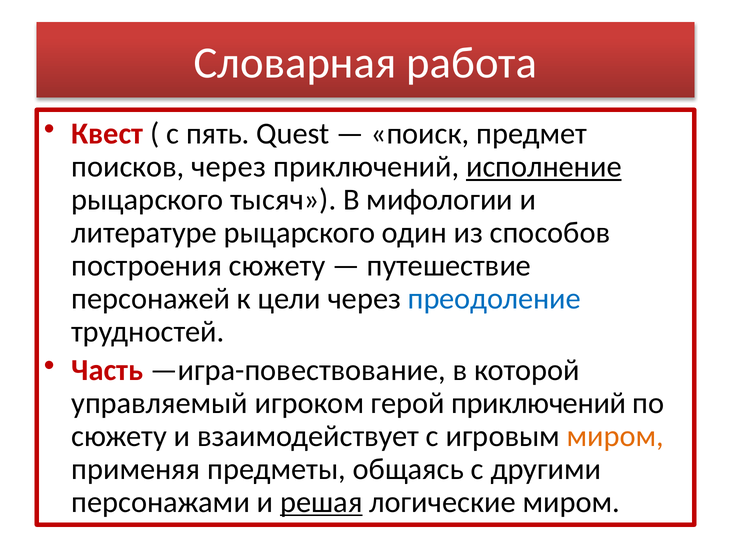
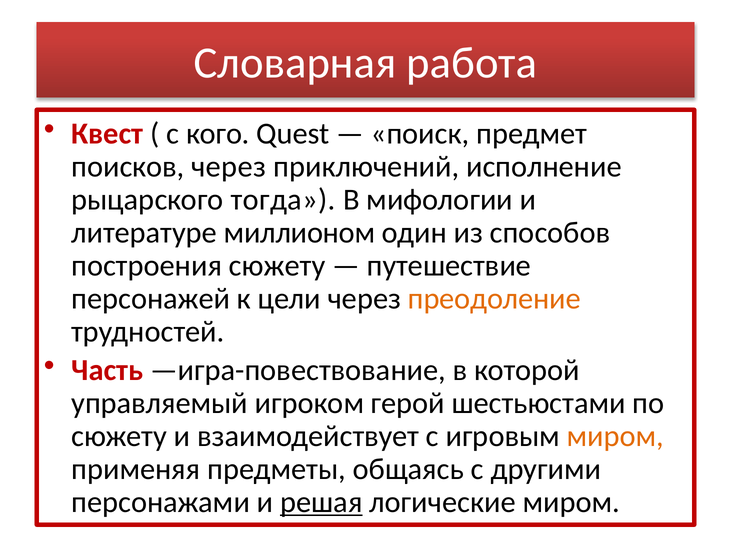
пять: пять -> кого
исполнение underline: present -> none
тысяч: тысяч -> тогда
литературе рыцарского: рыцарского -> миллионом
преодоление colour: blue -> orange
герой приключений: приключений -> шестьюстами
